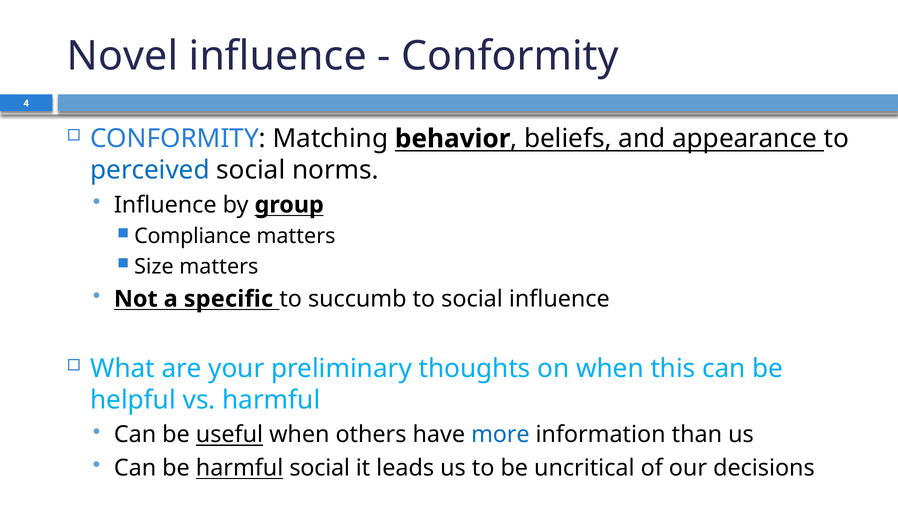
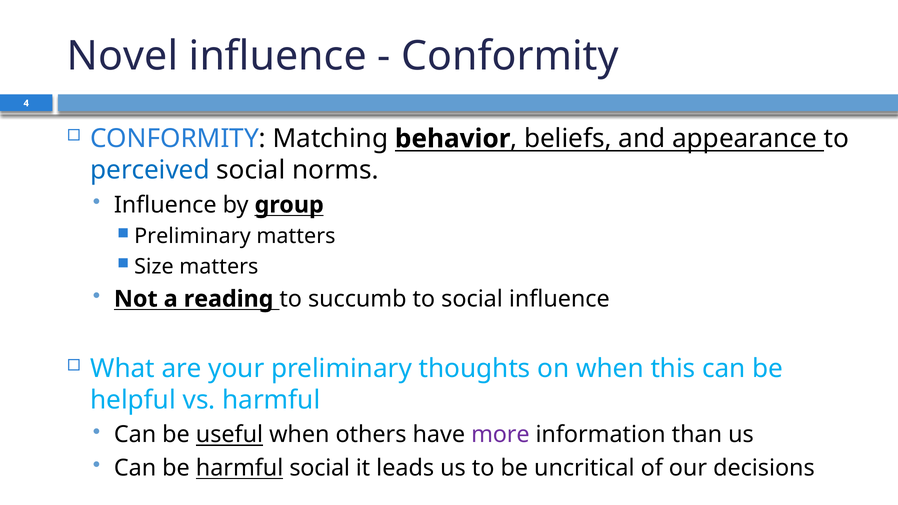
Compliance at (193, 236): Compliance -> Preliminary
specific: specific -> reading
more colour: blue -> purple
